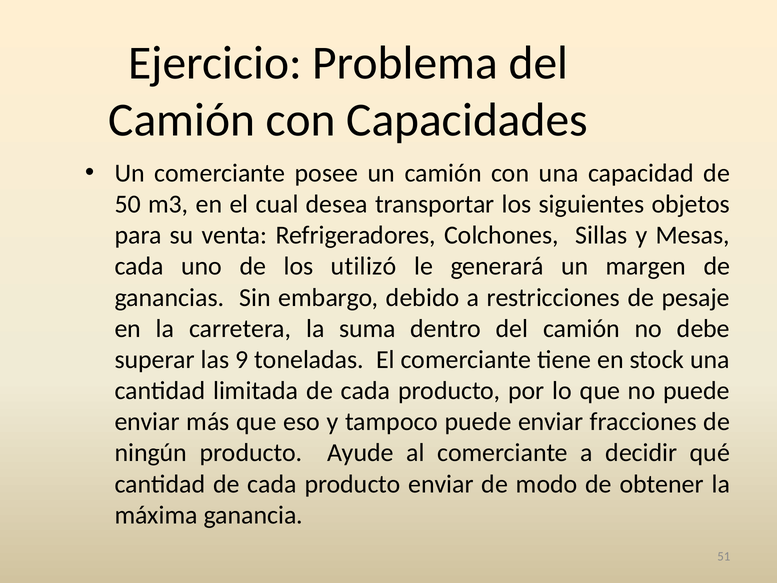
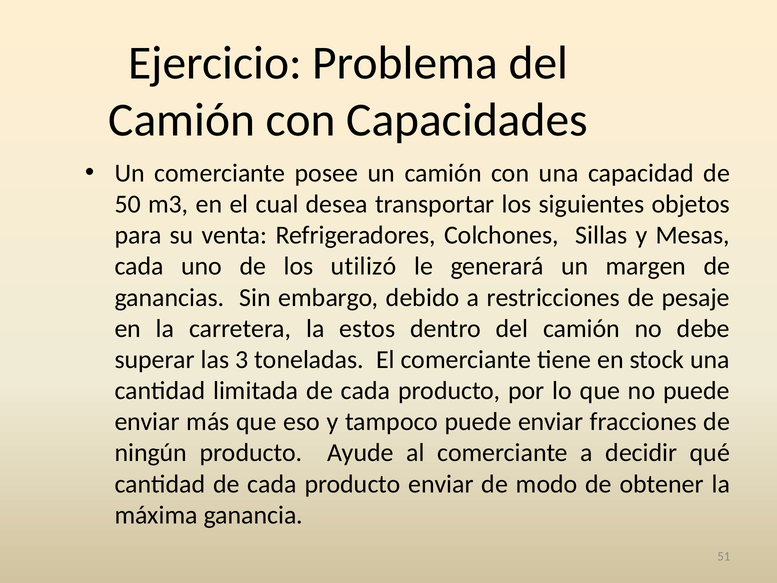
suma: suma -> estos
9: 9 -> 3
